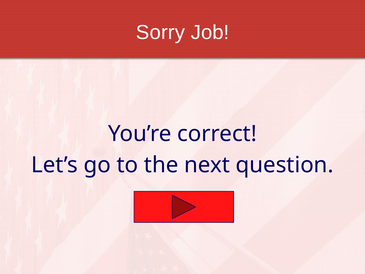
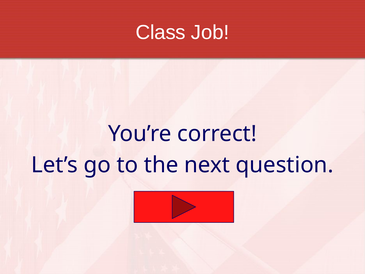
Sorry: Sorry -> Class
